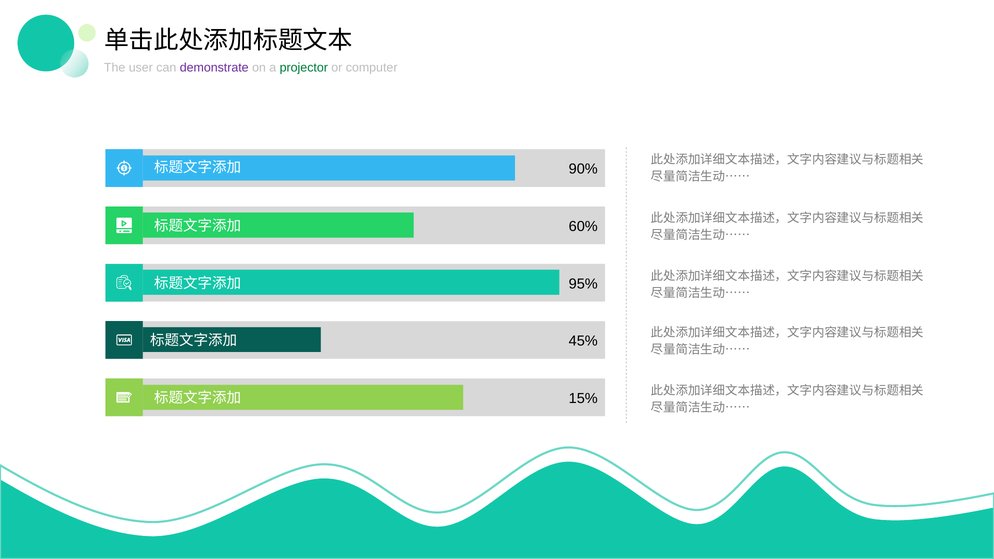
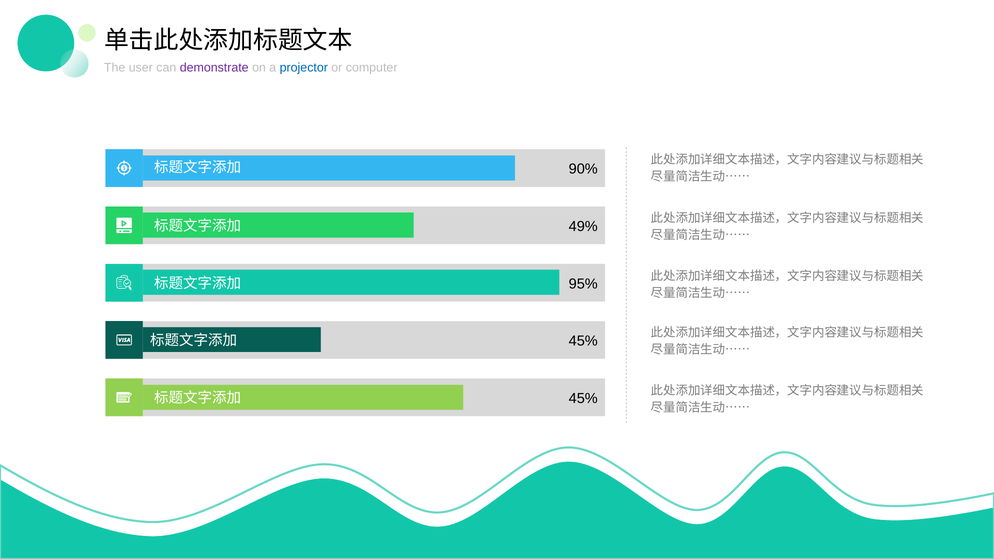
projector colour: green -> blue
60%: 60% -> 49%
15% at (583, 398): 15% -> 45%
